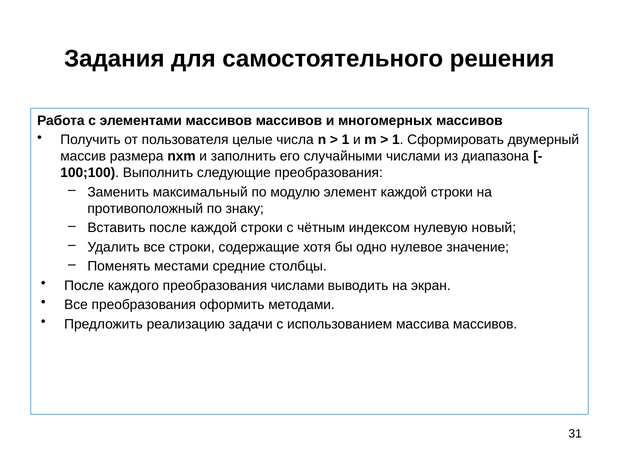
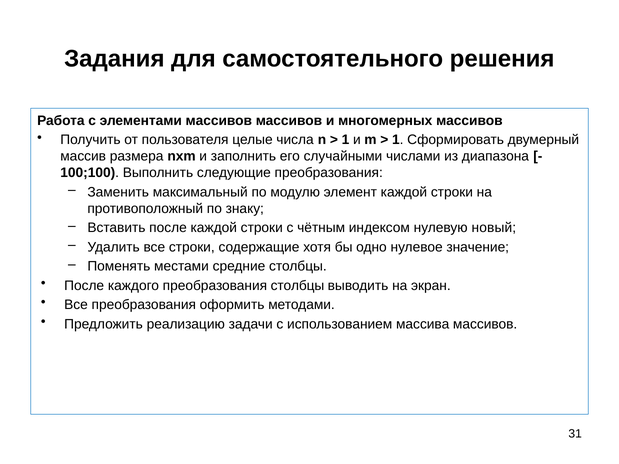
преобразования числами: числами -> столбцы
